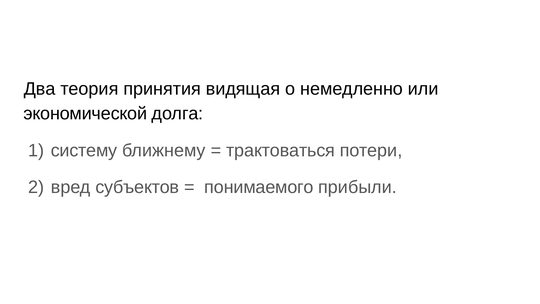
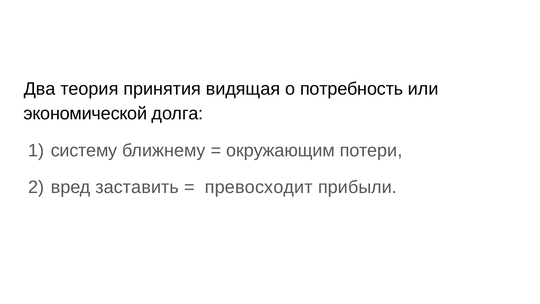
немедленно: немедленно -> потребность
трактоваться: трактоваться -> окружающим
субъектов: субъектов -> заставить
понимаемого: понимаемого -> превосходит
